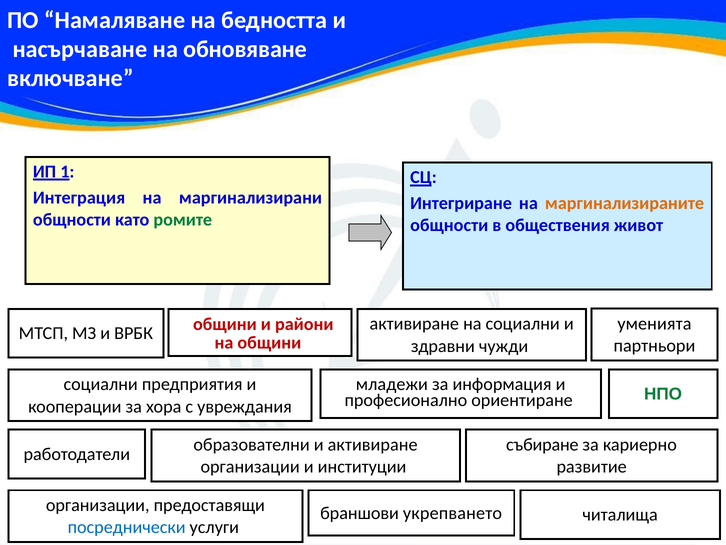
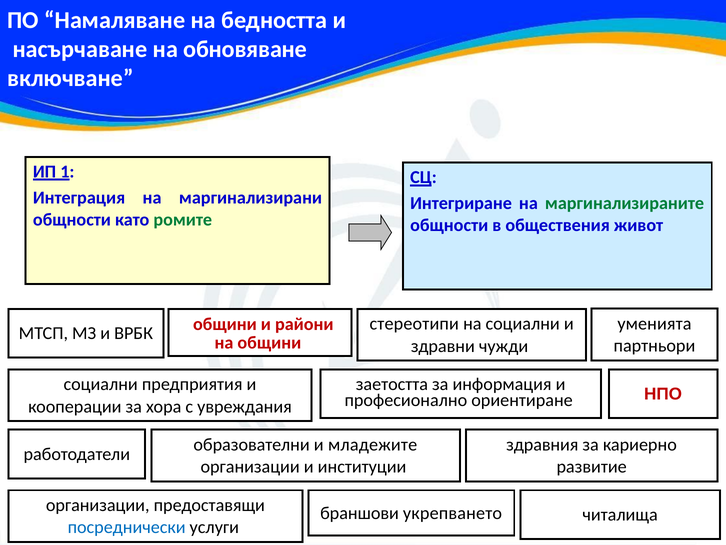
маргинализираните colour: orange -> green
активиране at (414, 324): активиране -> стереотипи
младежи: младежи -> заетостта
НПО colour: green -> red
и активиране: активиране -> младежите
събиране: събиране -> здравния
